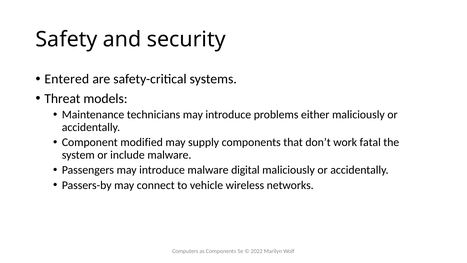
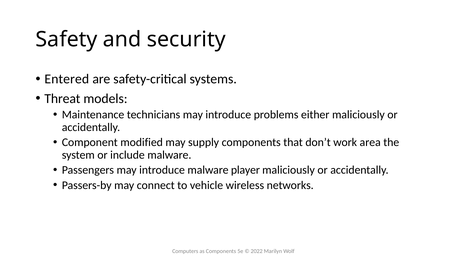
fatal: fatal -> area
digital: digital -> player
